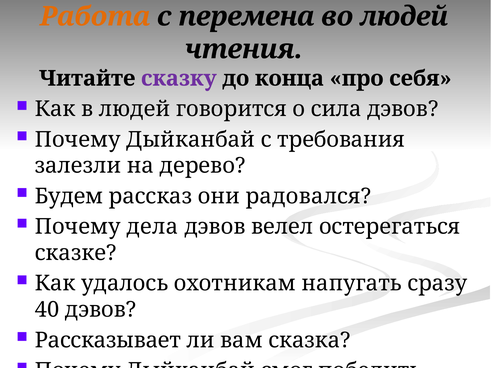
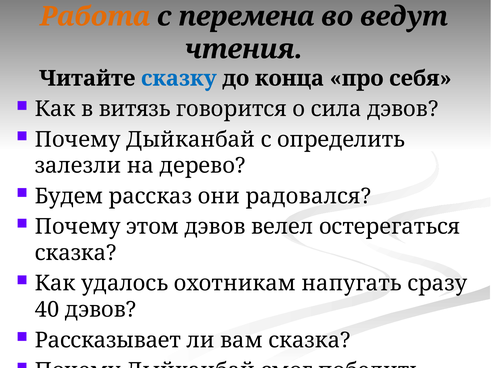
во людей: людей -> ведут
сказку colour: purple -> blue
в людей: людей -> витязь
требования: требования -> определить
дела: дела -> этом
сказке at (76, 253): сказке -> сказка
